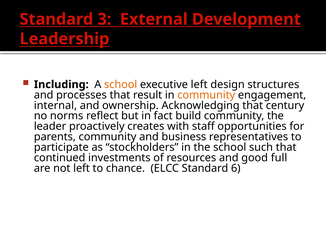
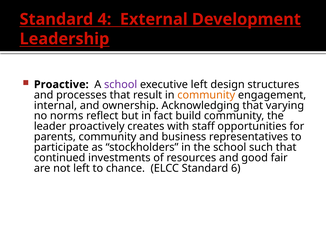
3: 3 -> 4
Including: Including -> Proactive
school at (121, 84) colour: orange -> purple
century: century -> varying
full: full -> fair
